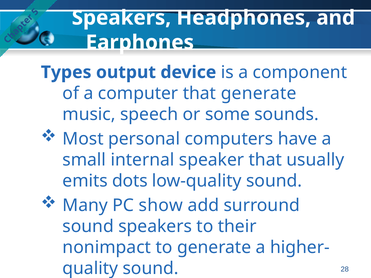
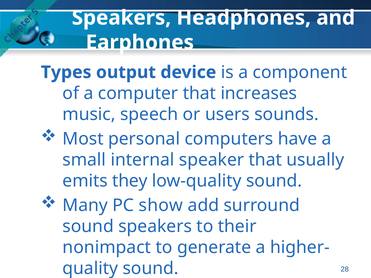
that generate: generate -> increases
some: some -> users
dots: dots -> they
